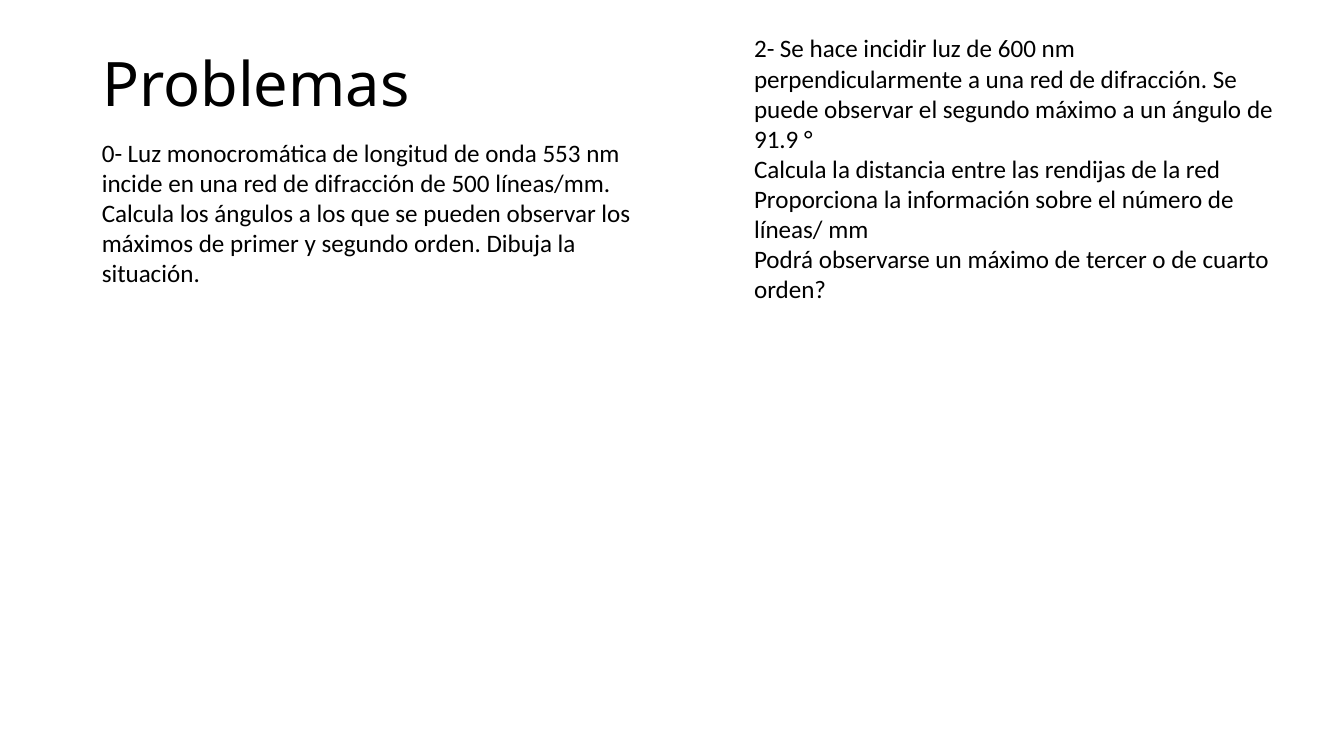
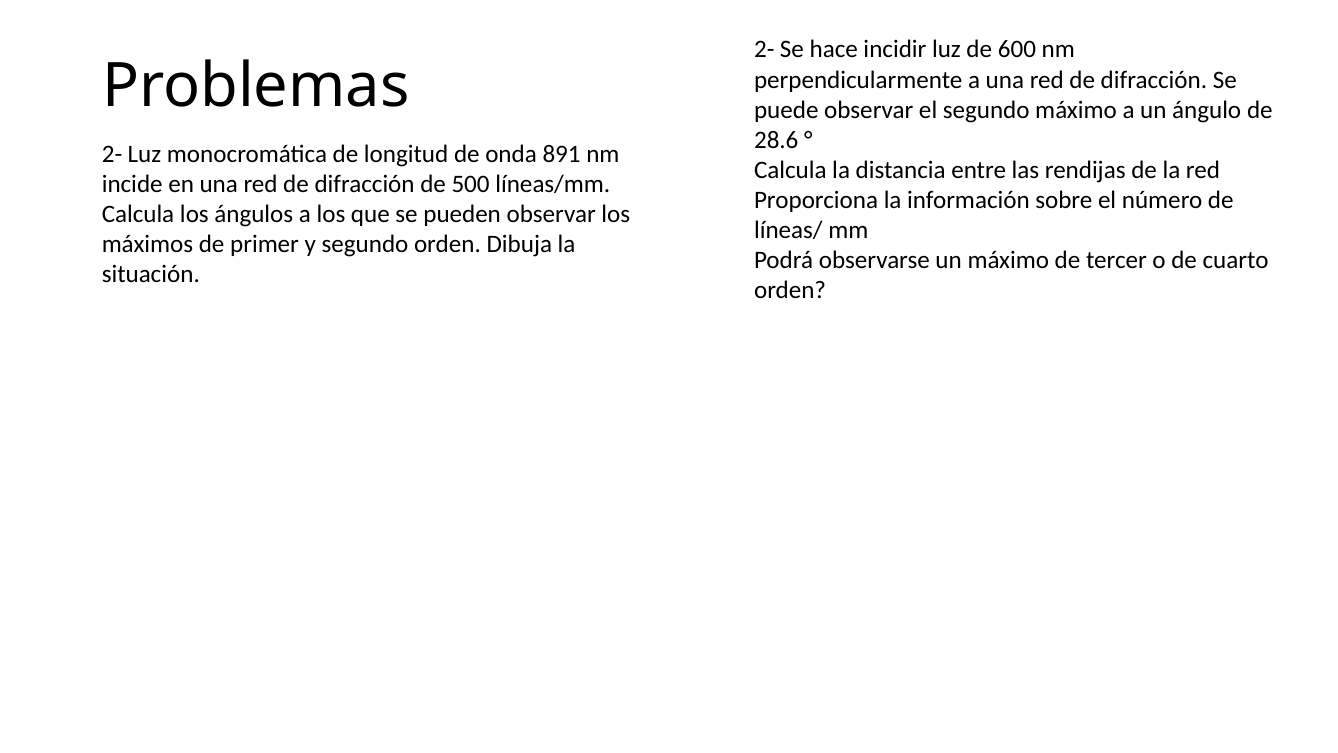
91.9: 91.9 -> 28.6
0- at (112, 154): 0- -> 2-
553: 553 -> 891
